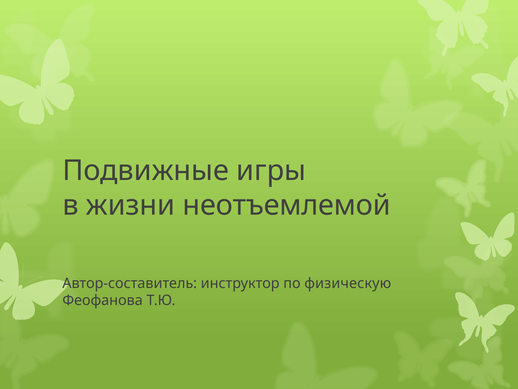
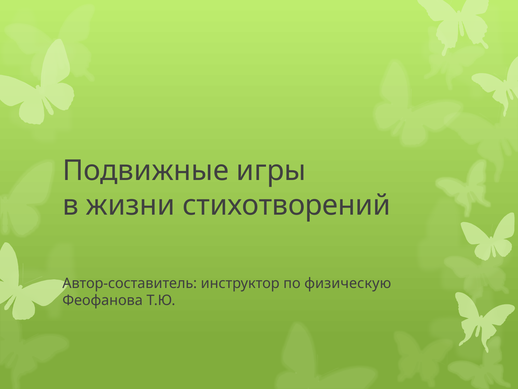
неотъемлемой: неотъемлемой -> стихотворений
